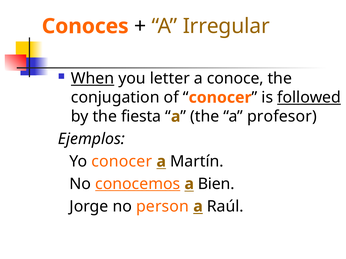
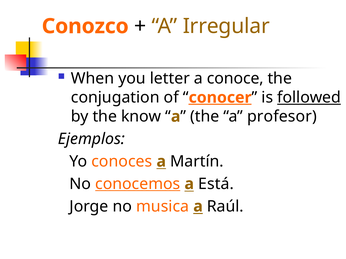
Conoces: Conoces -> Conozco
When underline: present -> none
conocer at (220, 98) underline: none -> present
fiesta: fiesta -> know
Yo conocer: conocer -> conoces
Bien: Bien -> Está
person: person -> musica
